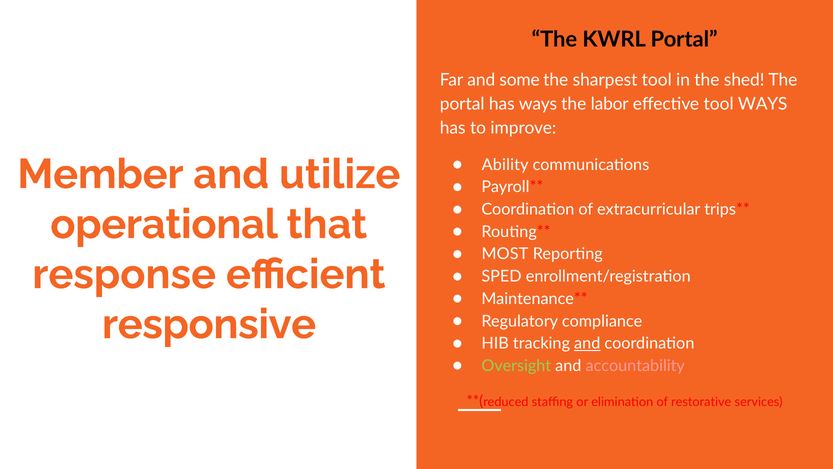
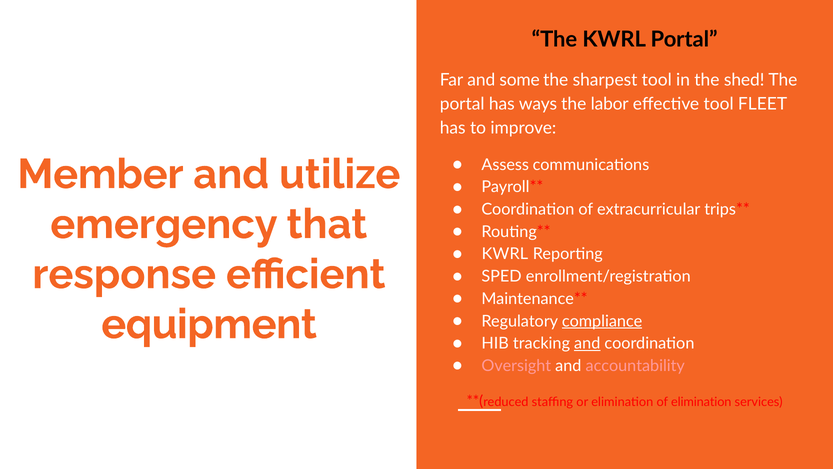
tool WAYS: WAYS -> FLEET
Ability: Ability -> Assess
operational: operational -> emergency
MOST at (505, 254): MOST -> KWRL
responsive: responsive -> equipment
compliance underline: none -> present
Oversight colour: light green -> pink
of restorative: restorative -> elimination
